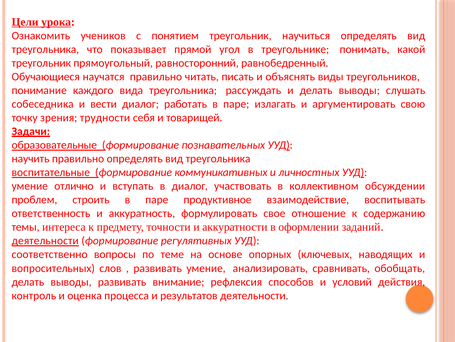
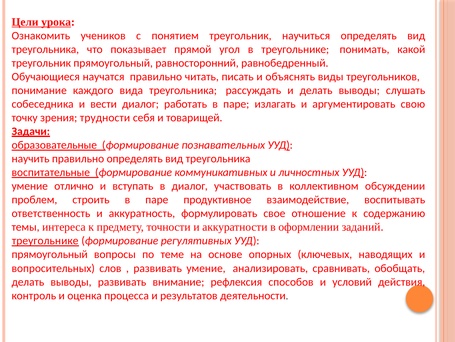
деятельности at (45, 240): деятельности -> треугольнике
соответственно at (50, 254): соответственно -> прямоугольный
